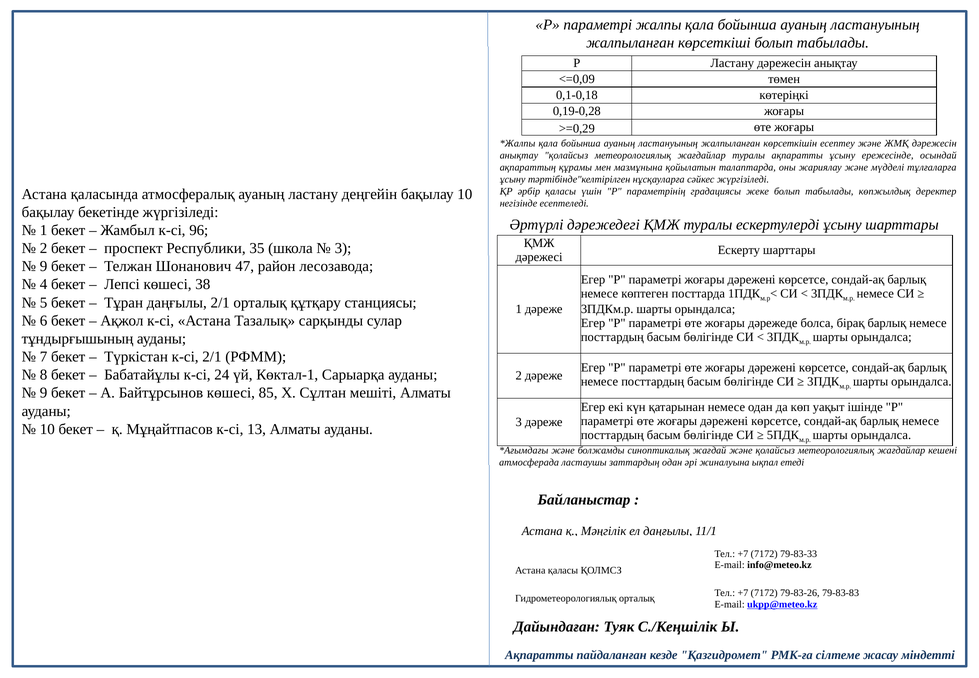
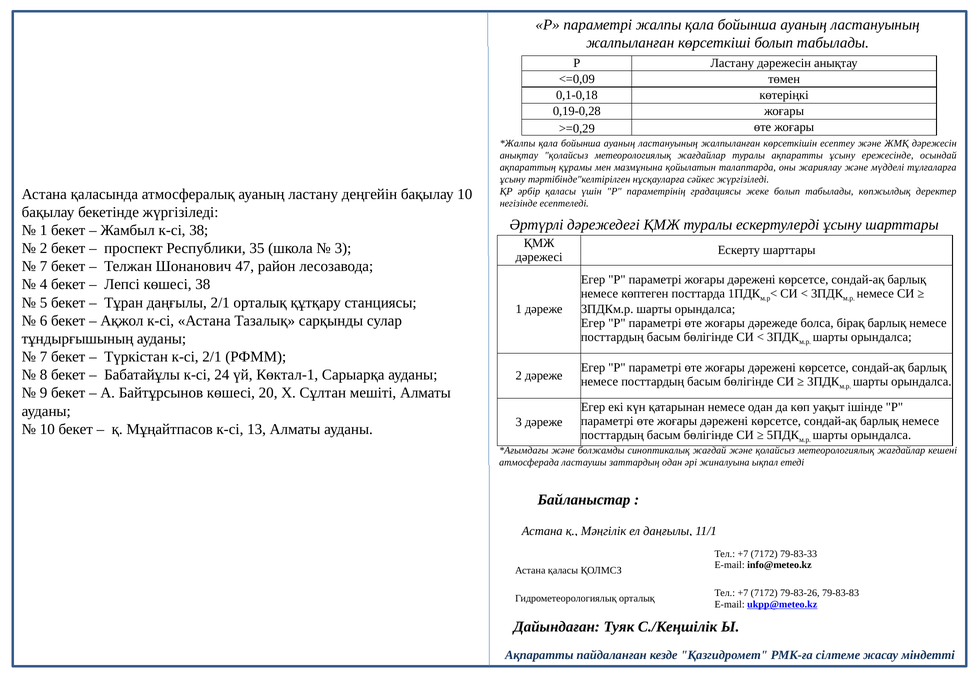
к-сі 96: 96 -> 38
9 at (44, 266): 9 -> 7
85: 85 -> 20
